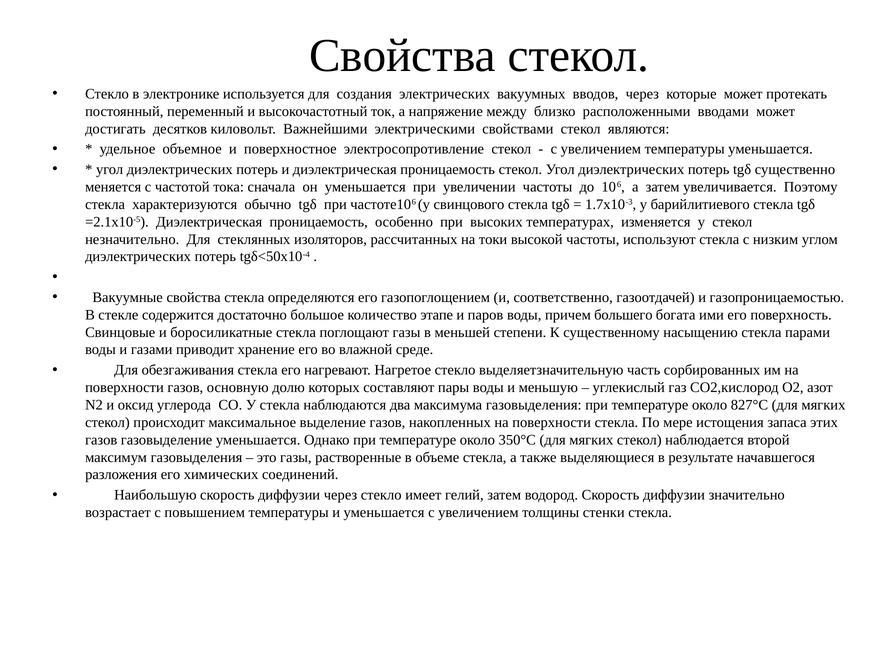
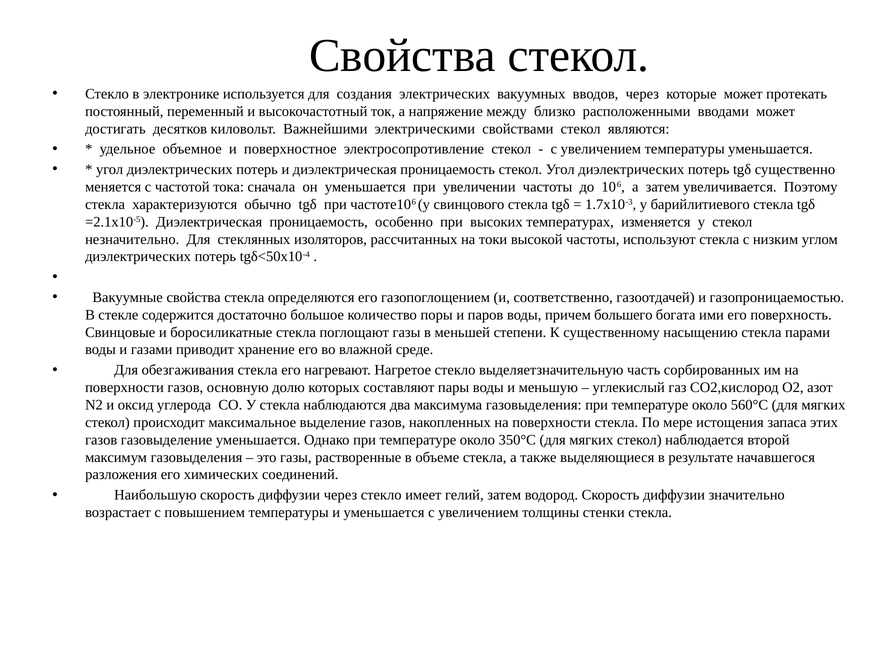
этапе: этапе -> поры
827°C: 827°C -> 560°C
